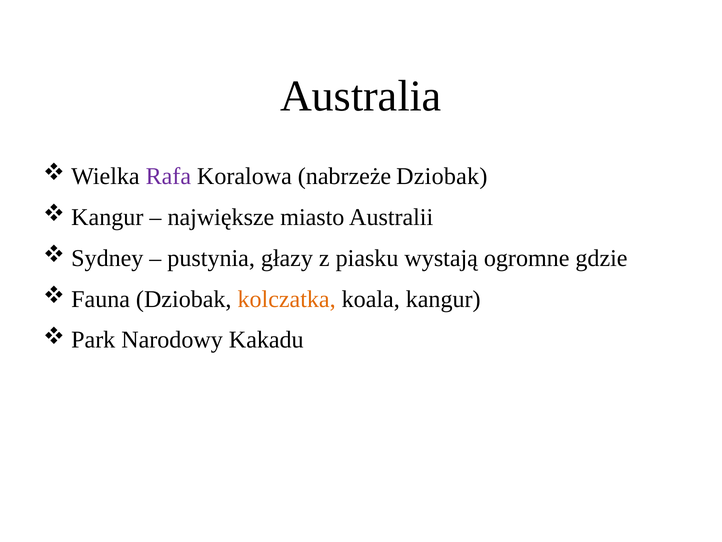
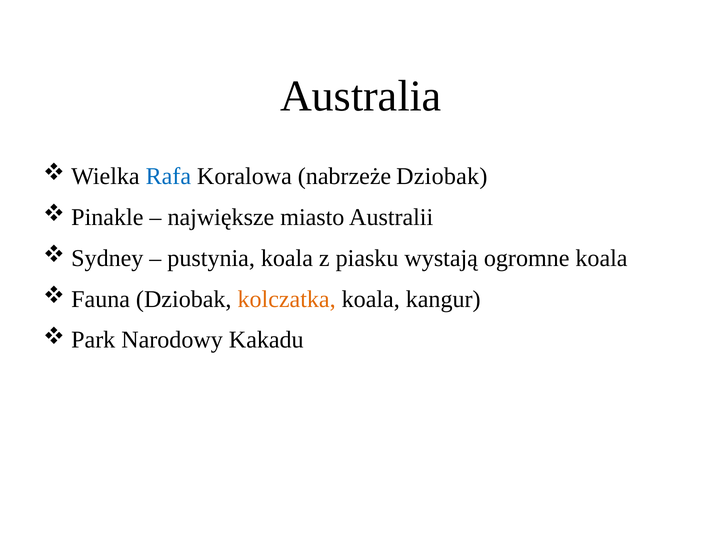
Rafa colour: purple -> blue
Kangur at (107, 217): Kangur -> Pinakle
pustynia głazy: głazy -> koala
ogromne gdzie: gdzie -> koala
